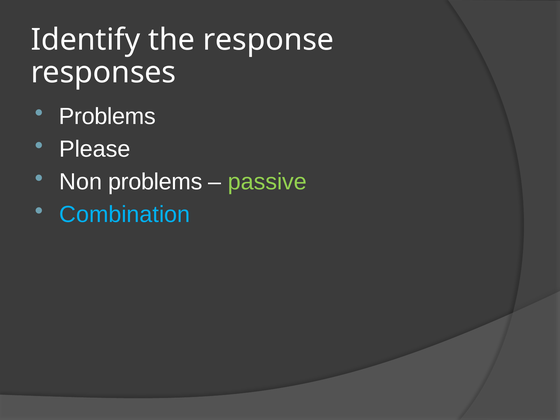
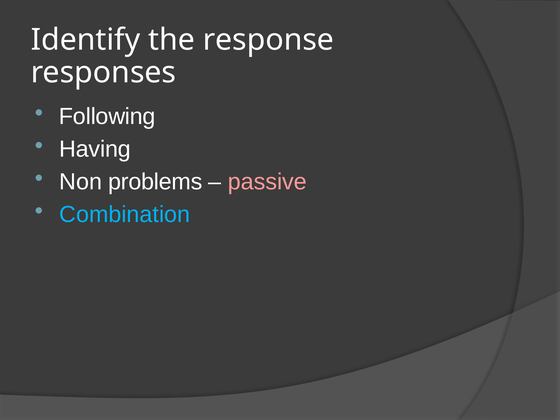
Problems at (107, 116): Problems -> Following
Please: Please -> Having
passive colour: light green -> pink
